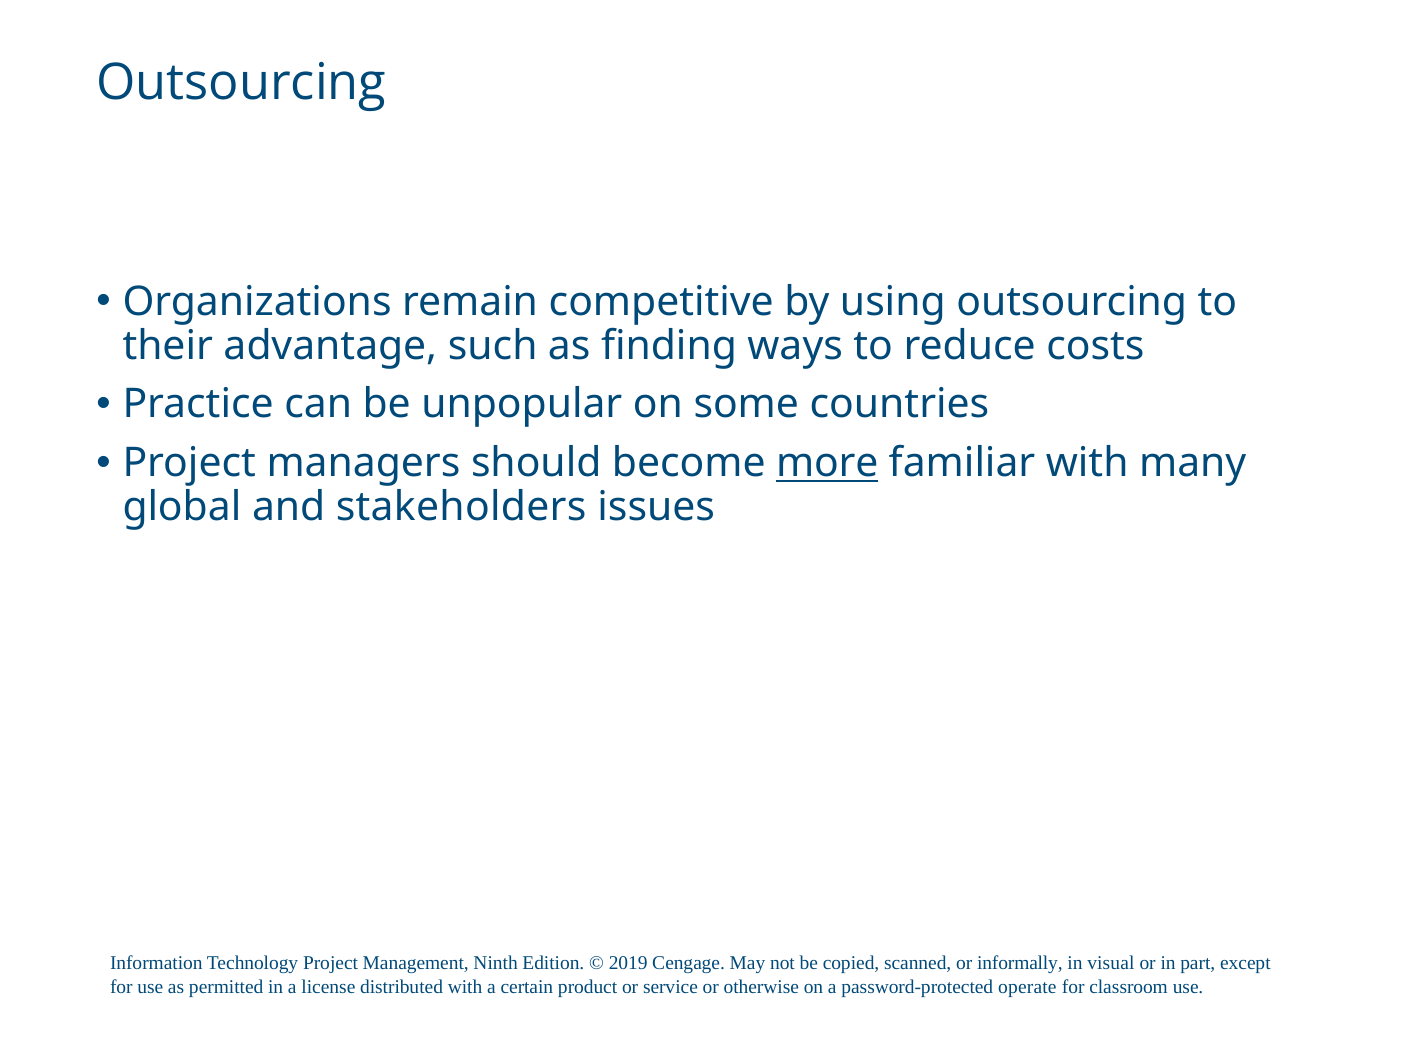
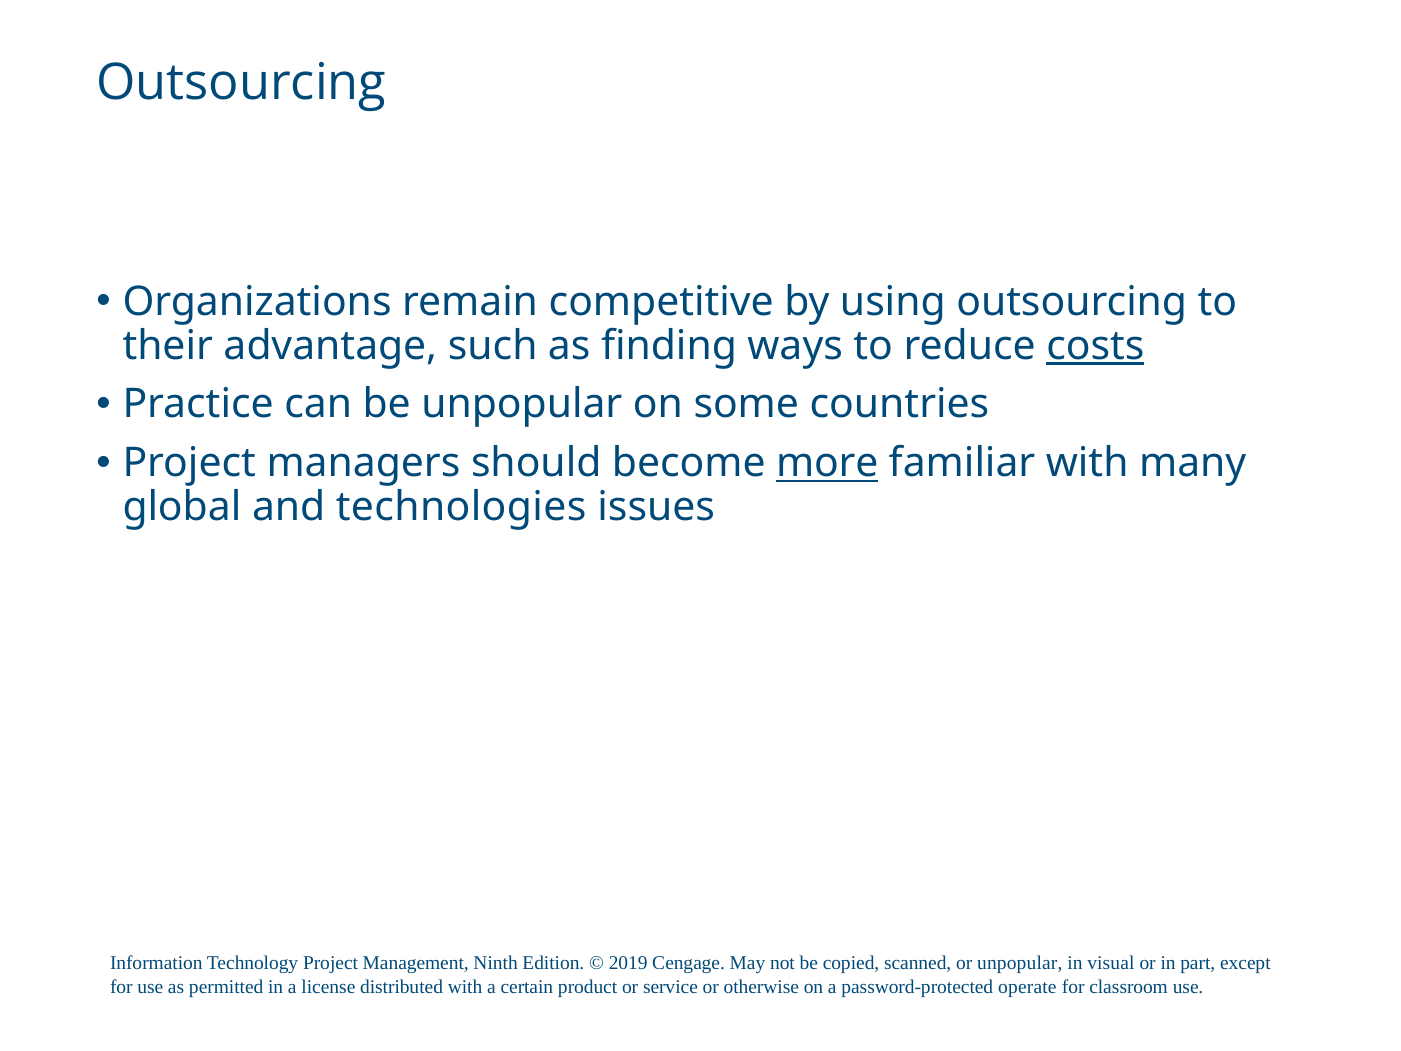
costs underline: none -> present
stakeholders: stakeholders -> technologies
or informally: informally -> unpopular
